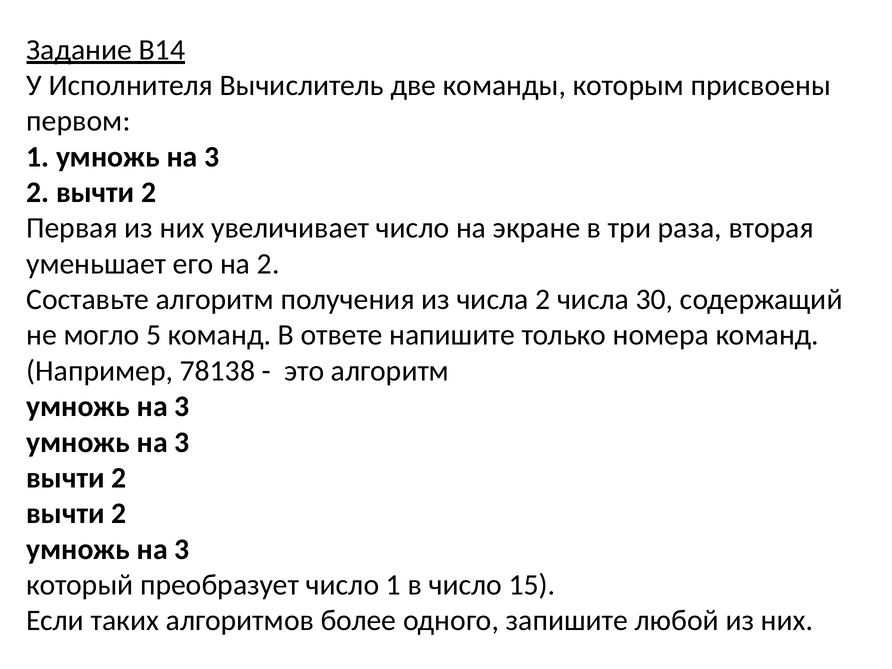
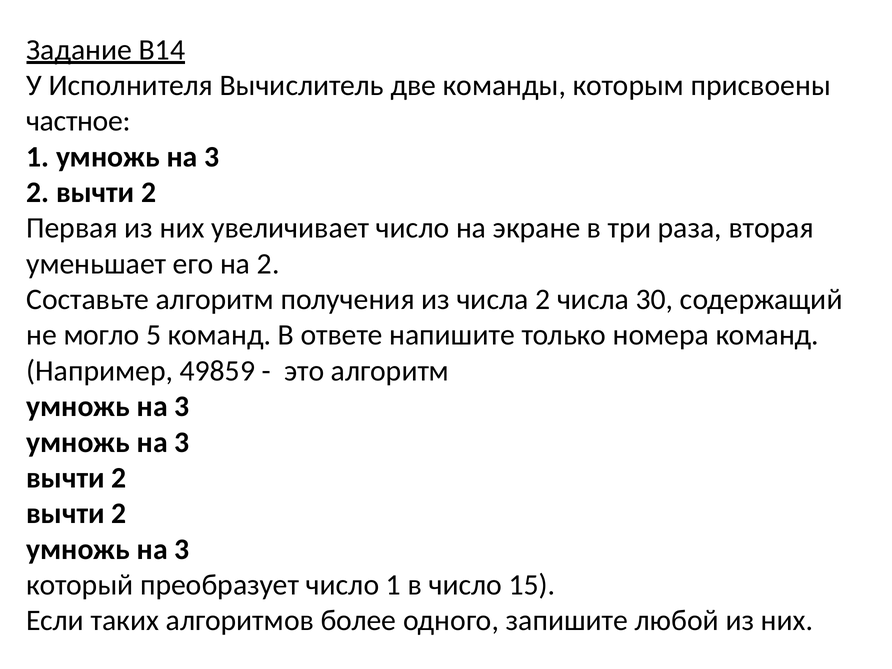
первом: первом -> частное
78138: 78138 -> 49859
